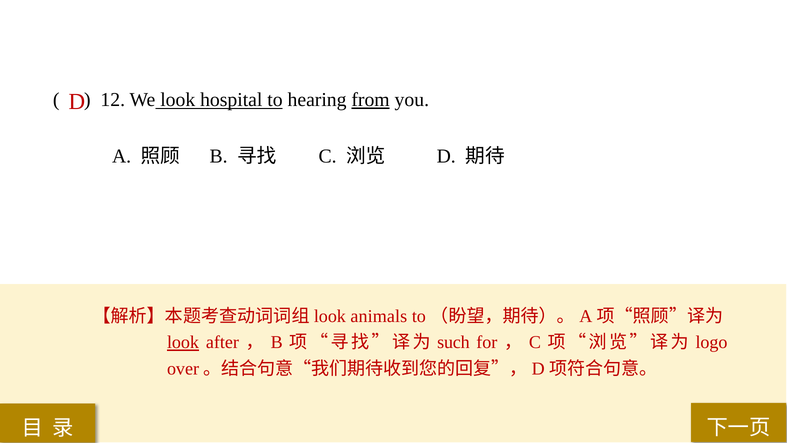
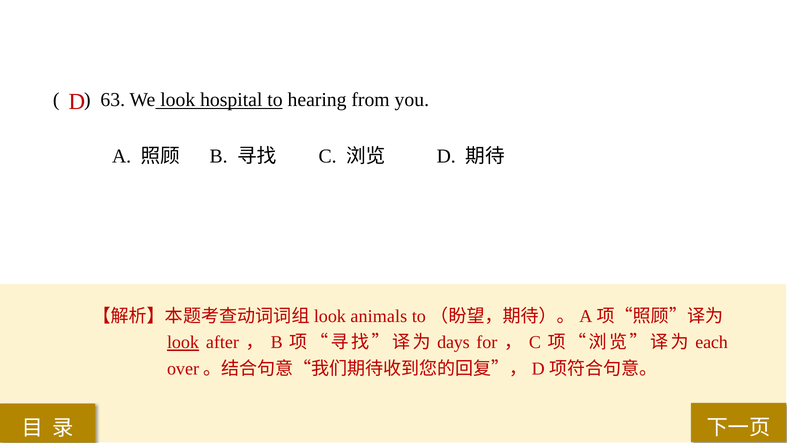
12: 12 -> 63
from underline: present -> none
such: such -> days
logo: logo -> each
